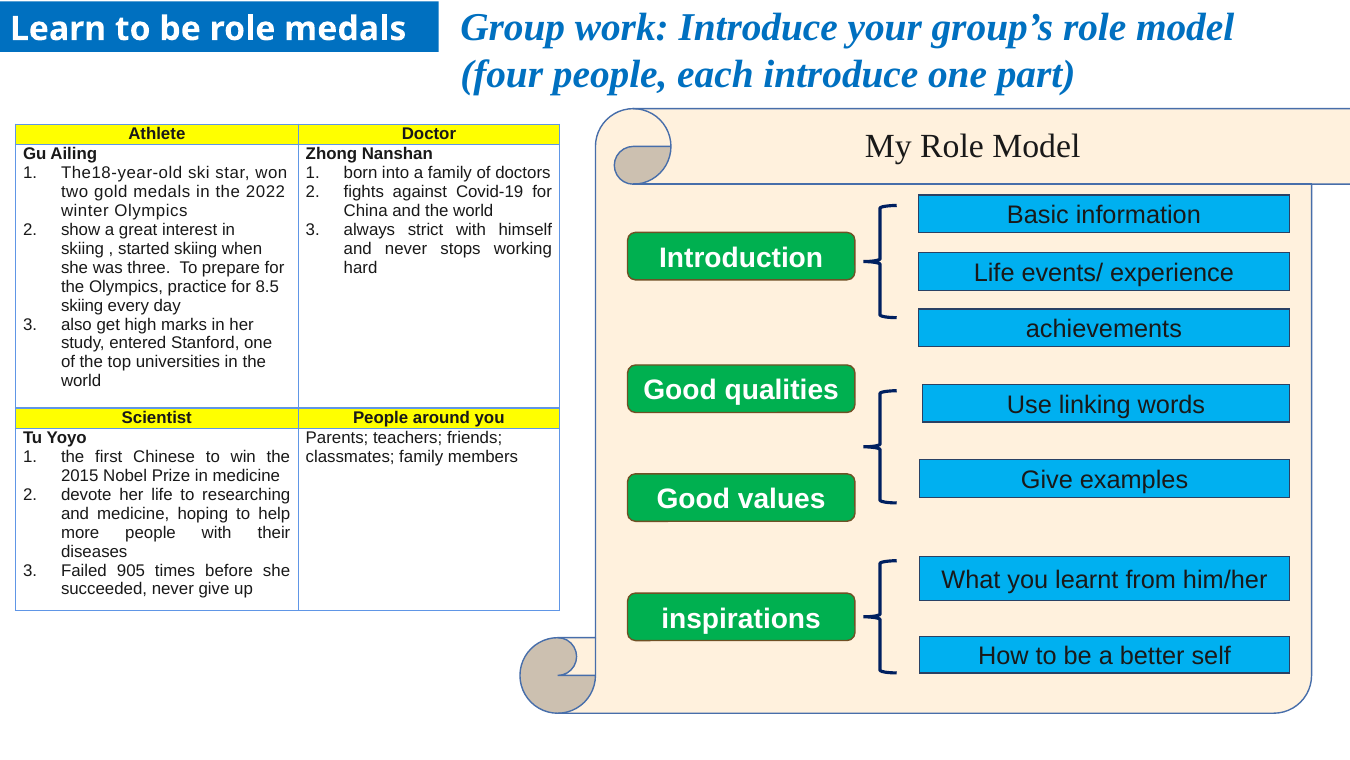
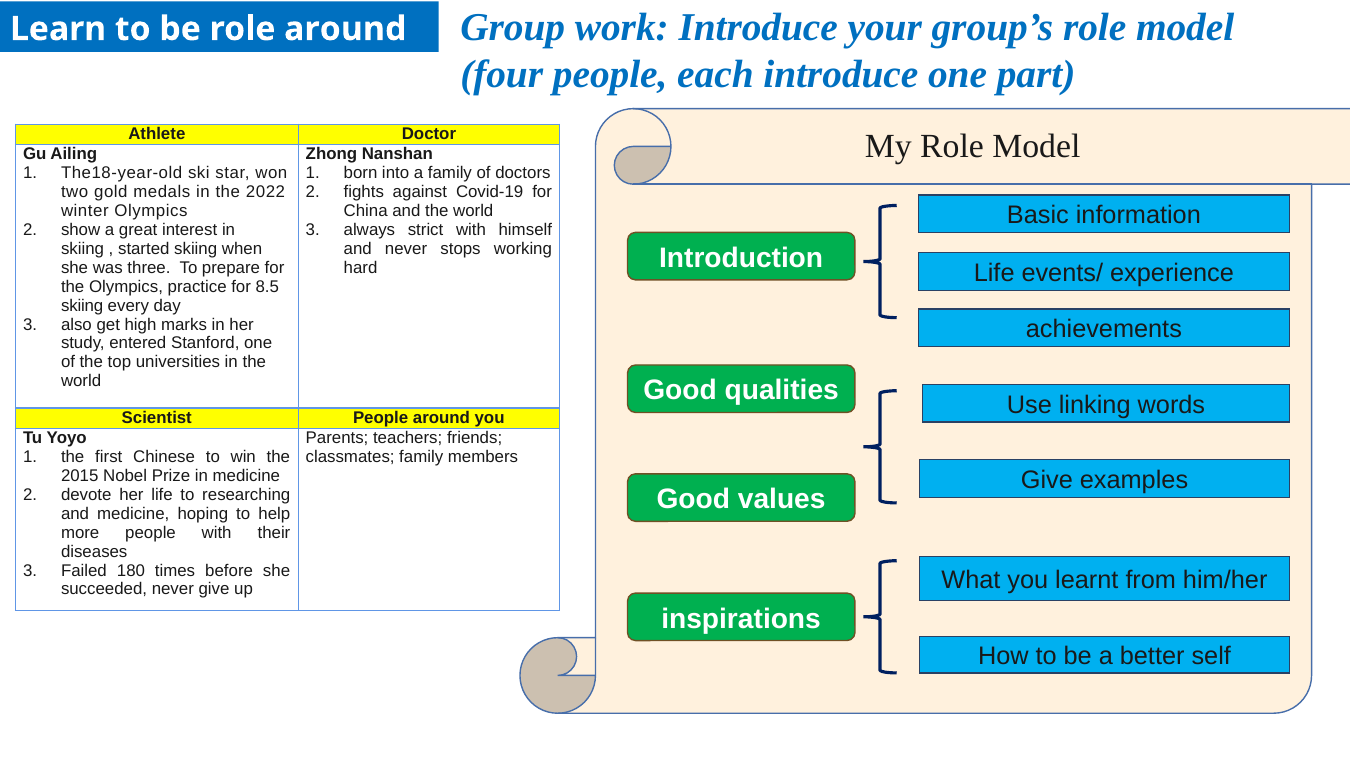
role medals: medals -> around
905: 905 -> 180
